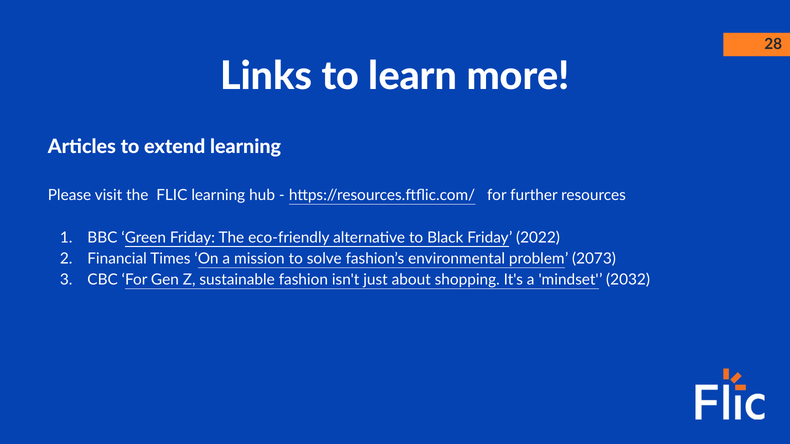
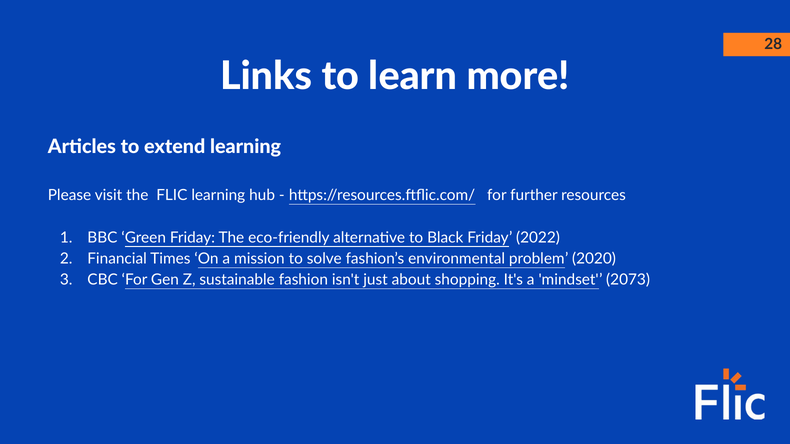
2073: 2073 -> 2020
2032: 2032 -> 2073
